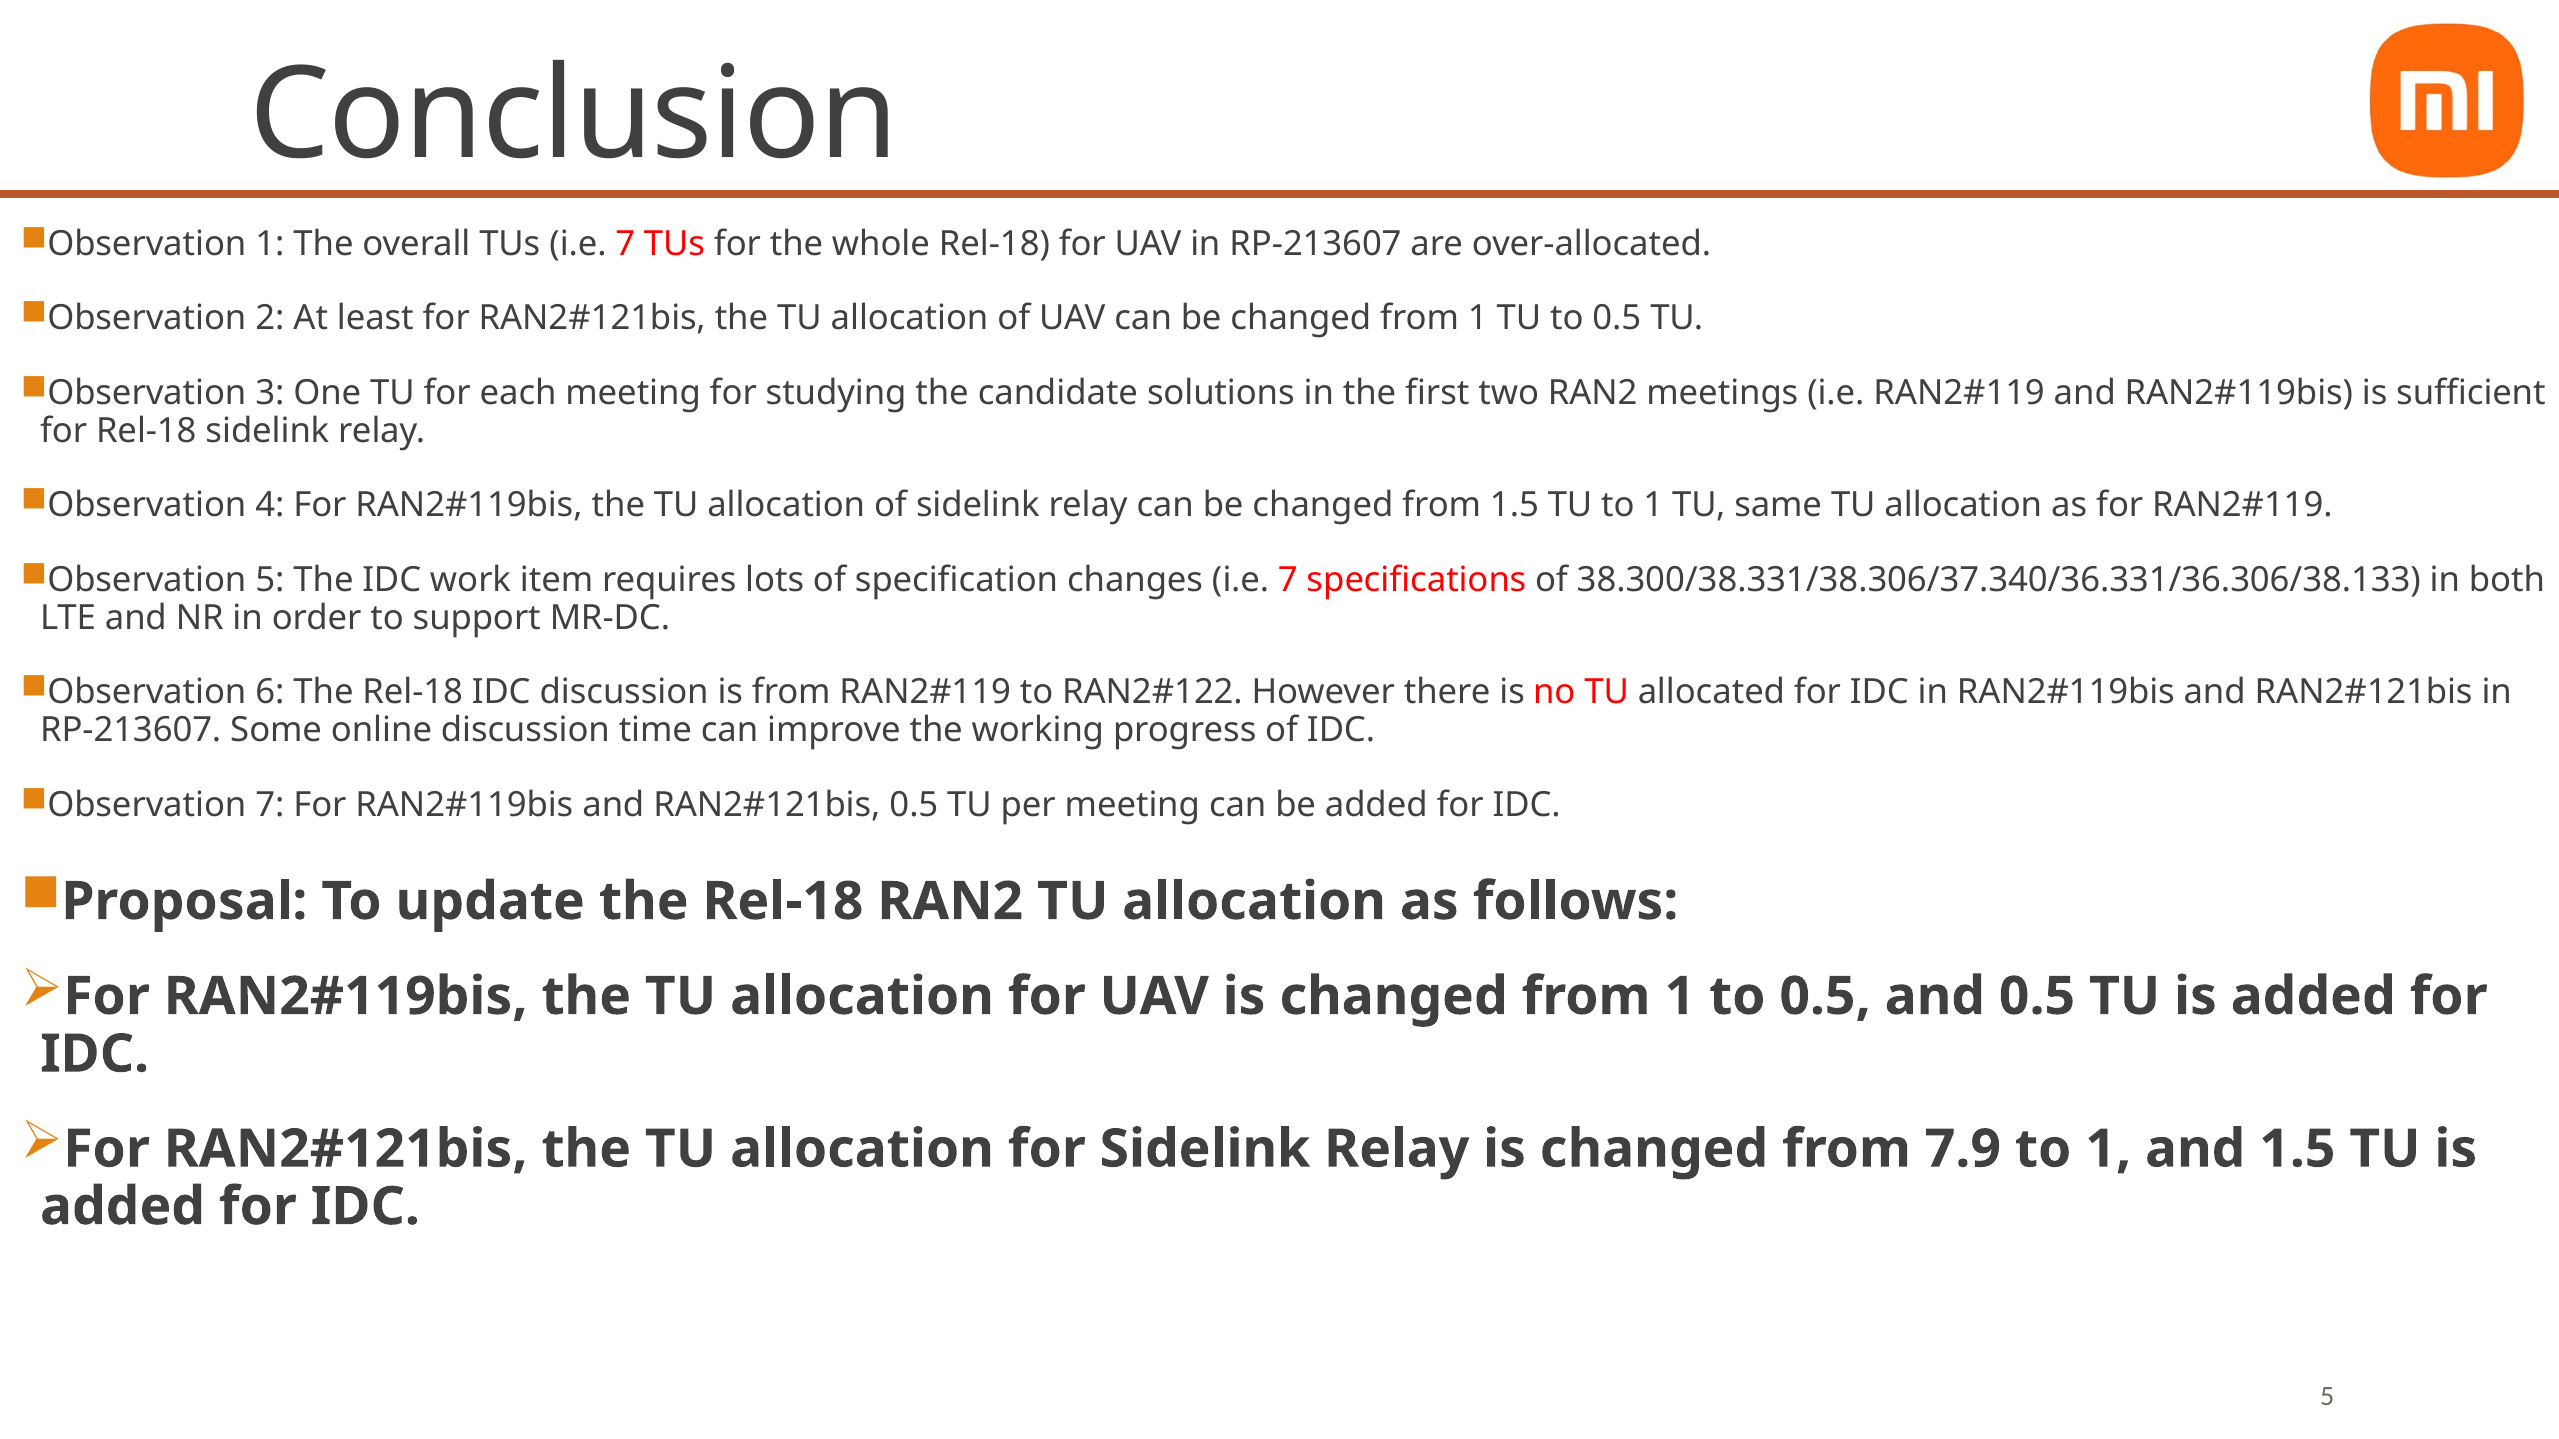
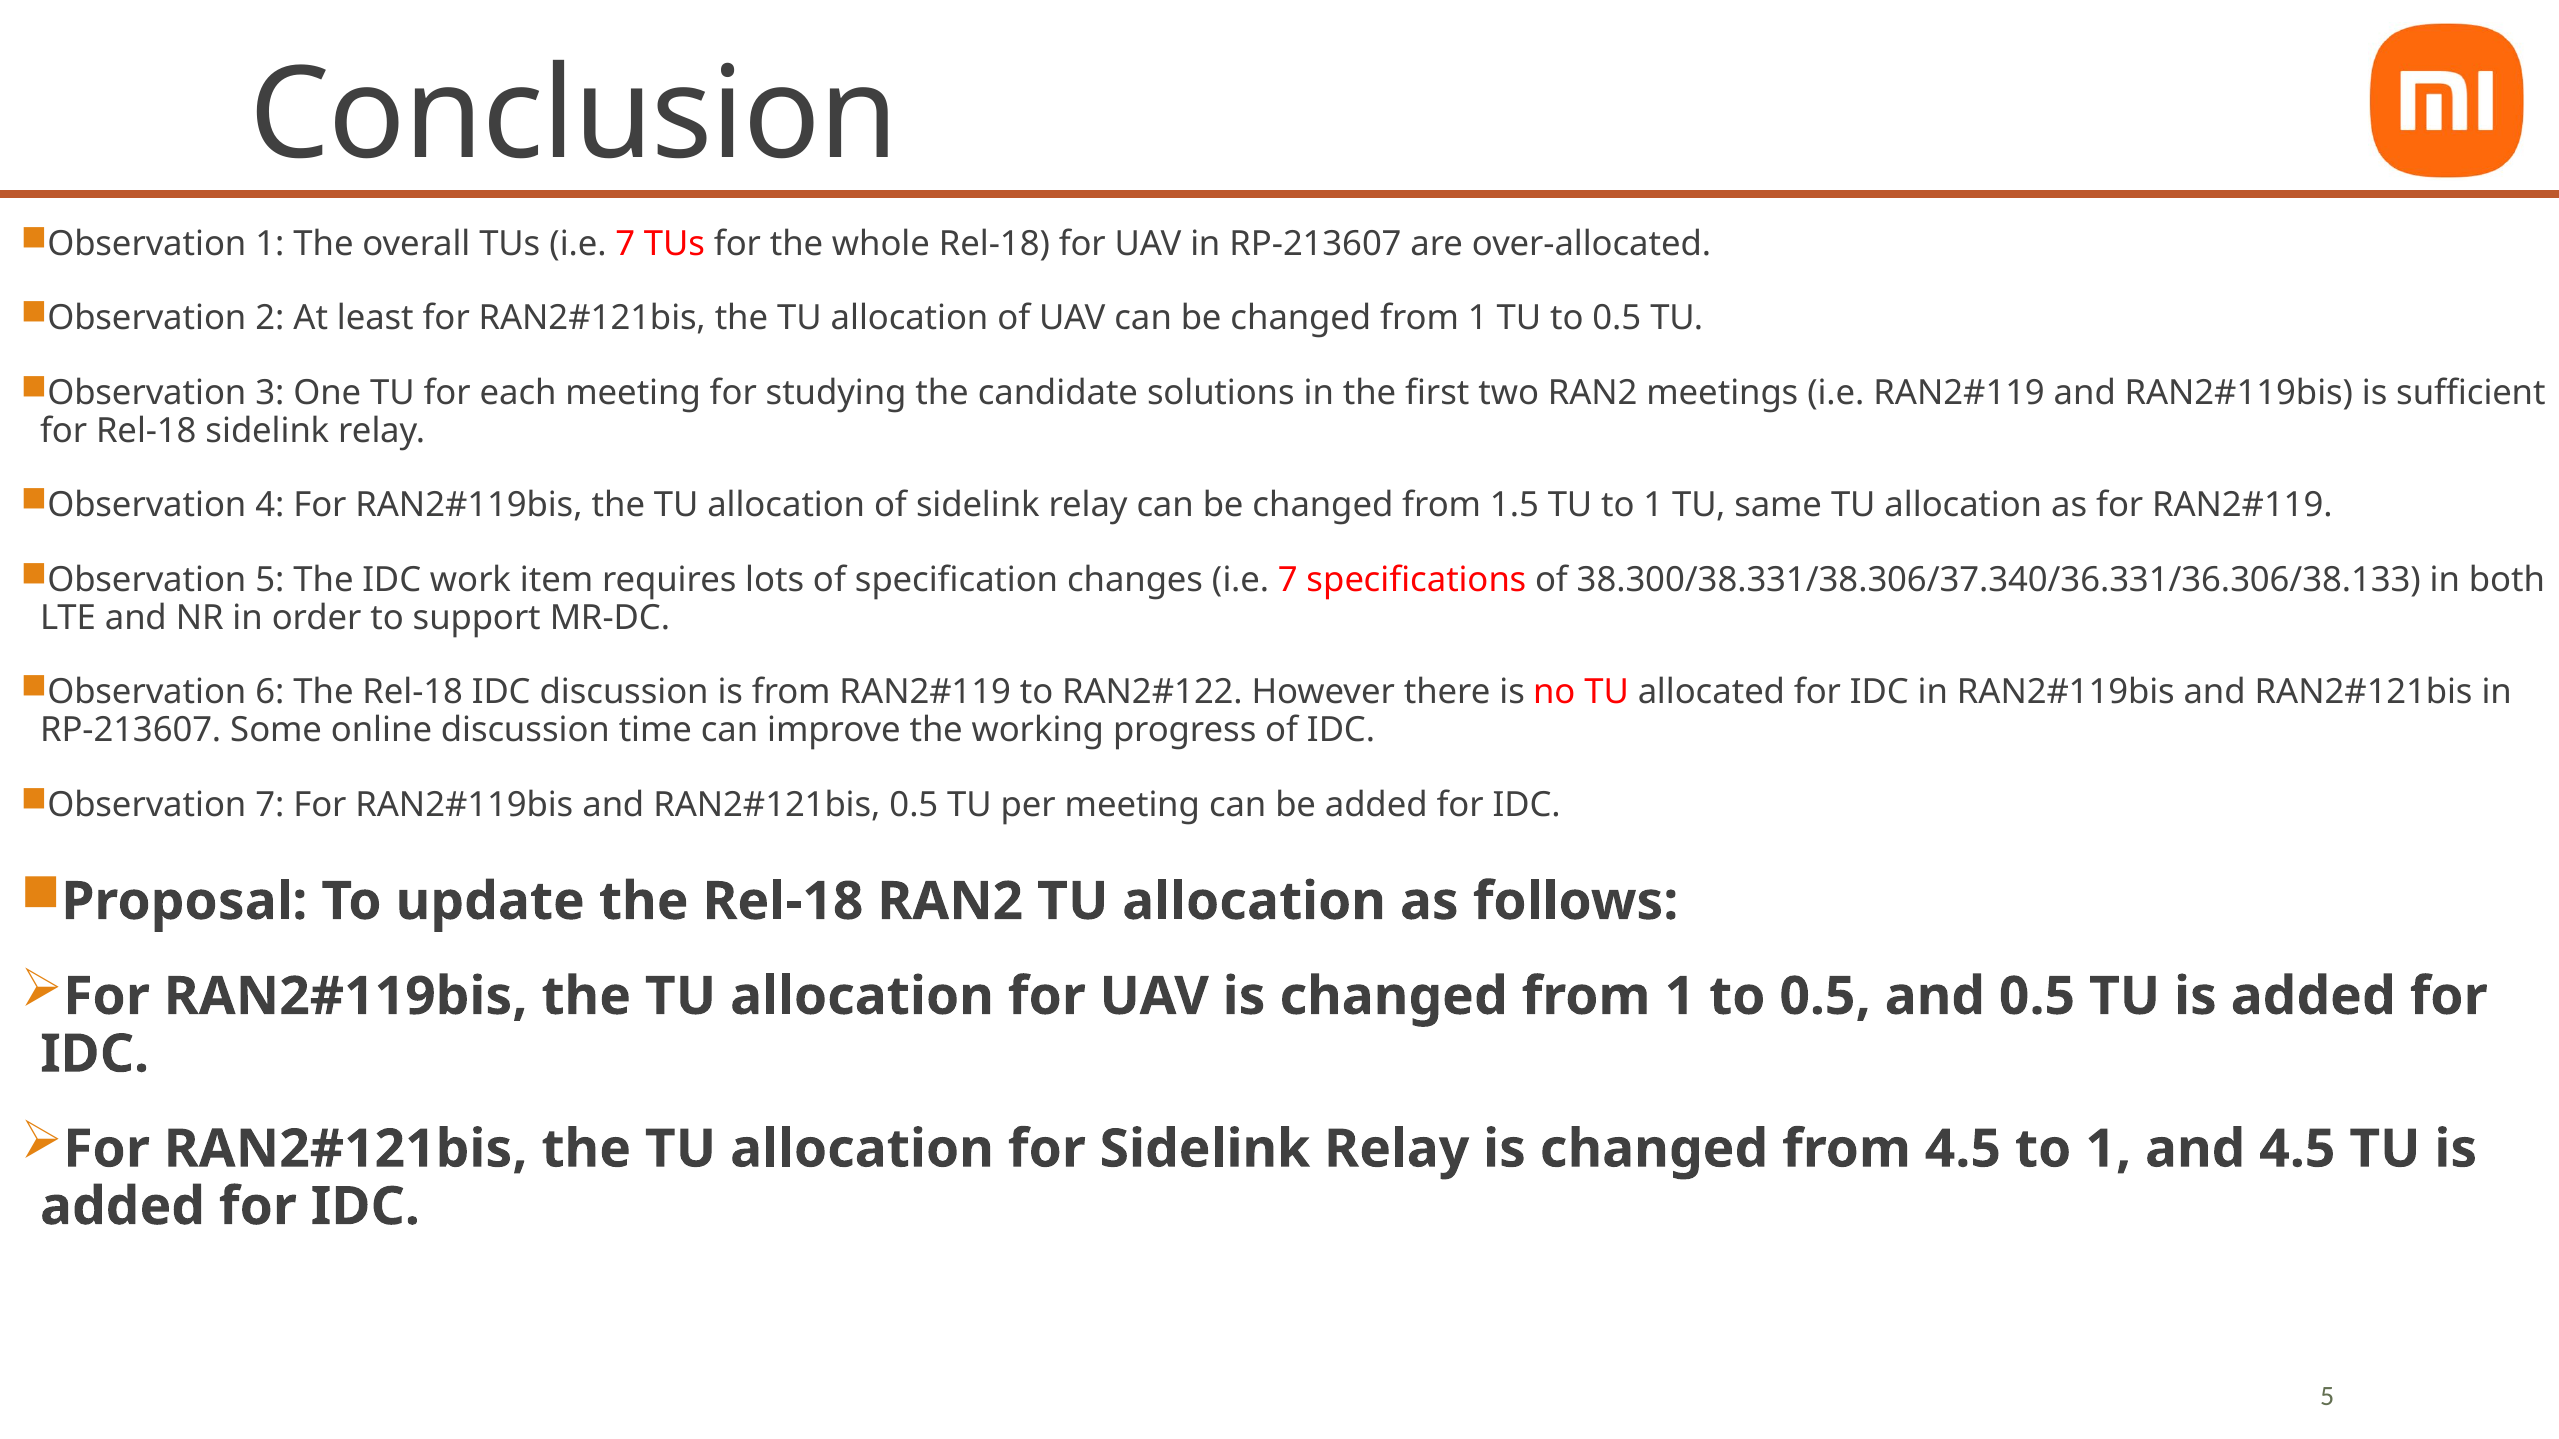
from 7.9: 7.9 -> 4.5
and 1.5: 1.5 -> 4.5
